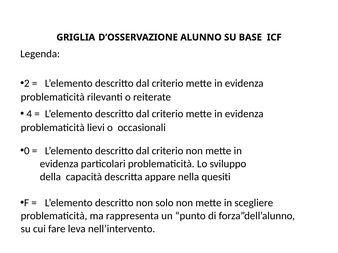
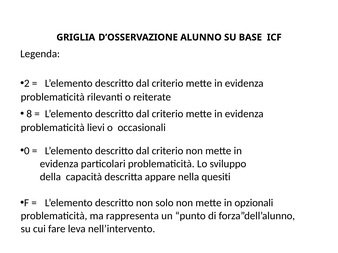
4: 4 -> 8
scegliere: scegliere -> opzionali
